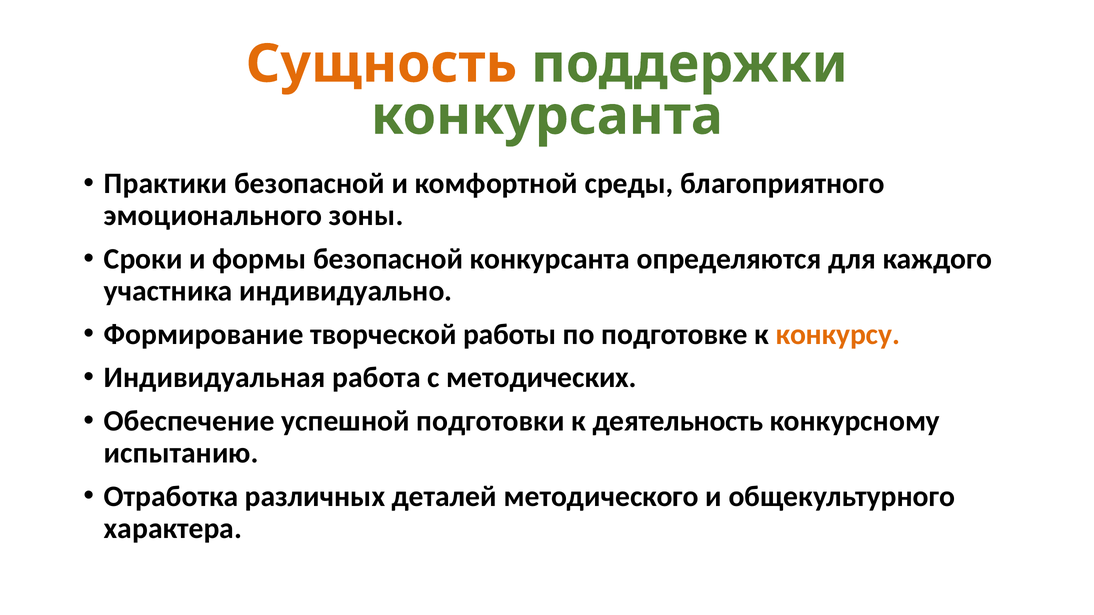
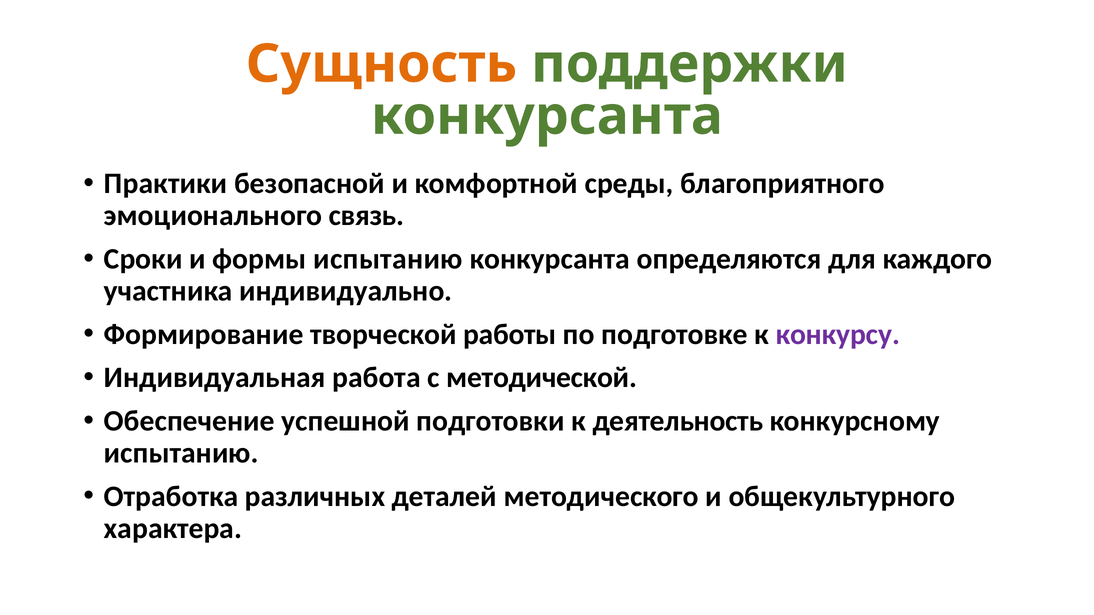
зоны: зоны -> связь
формы безопасной: безопасной -> испытанию
конкурсу colour: orange -> purple
методических: методических -> методической
